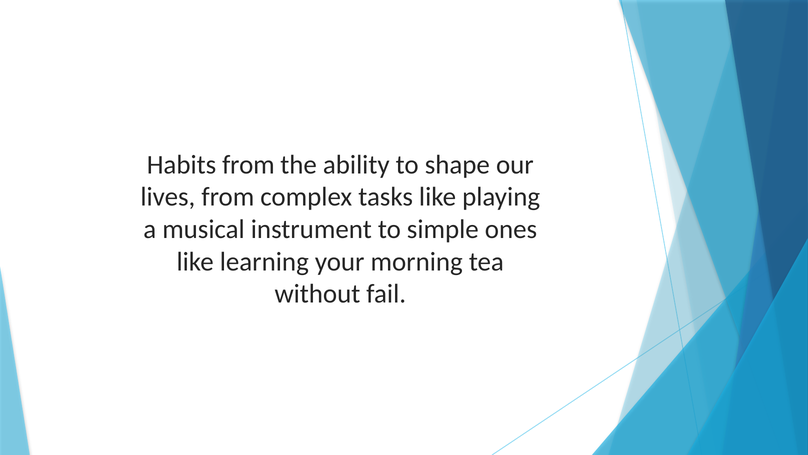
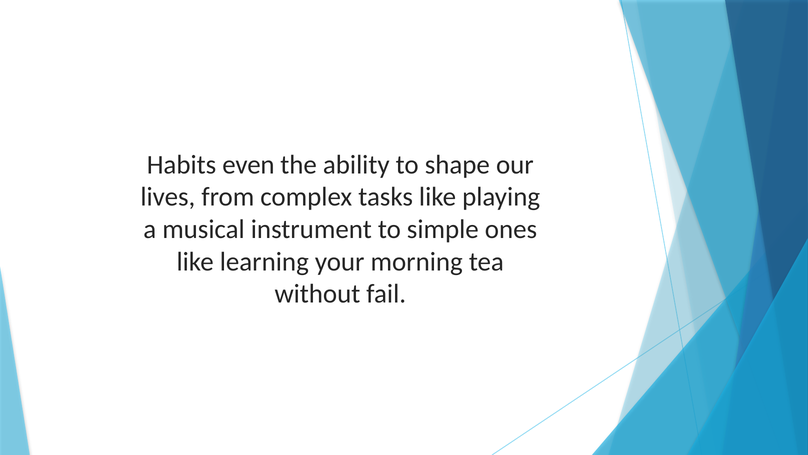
Habits from: from -> even
